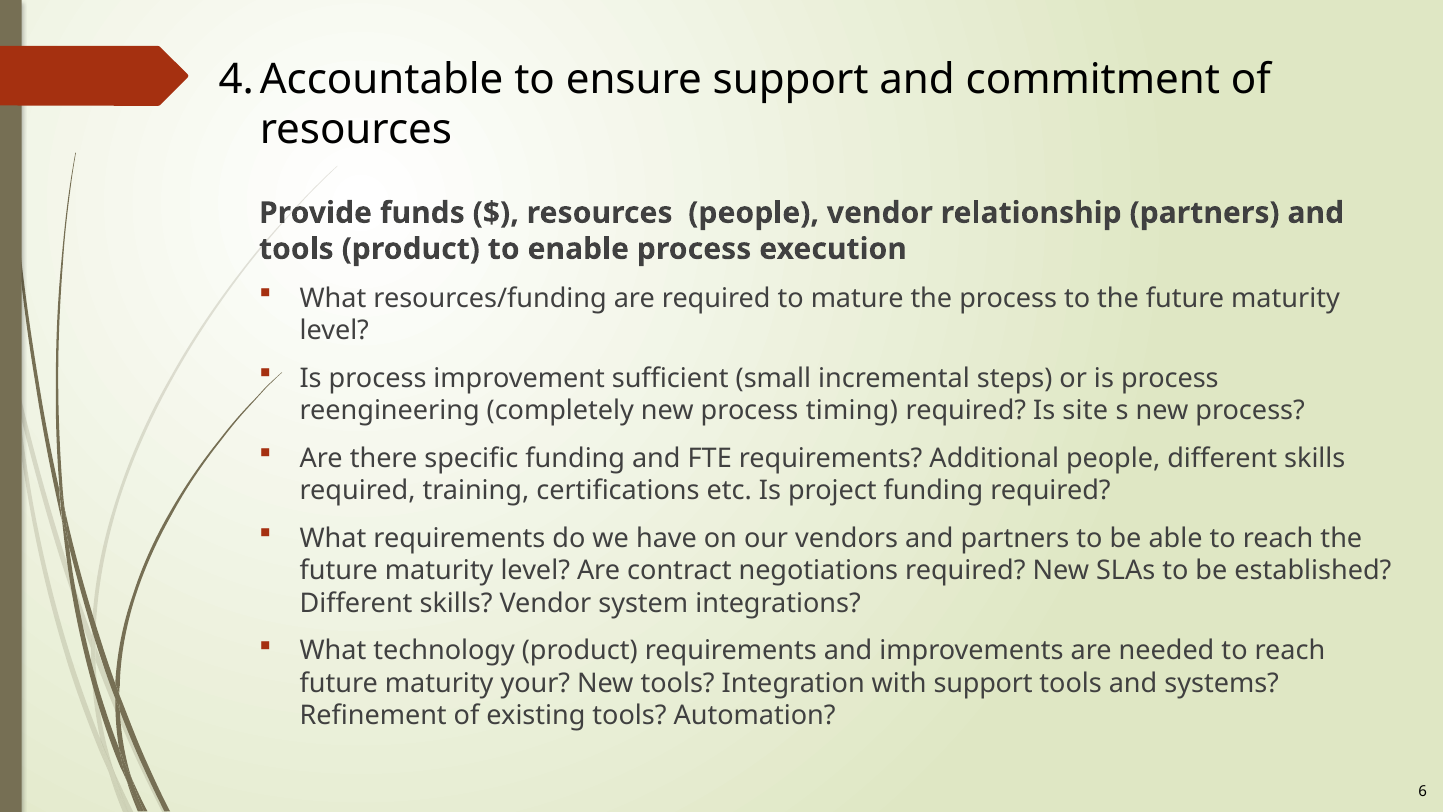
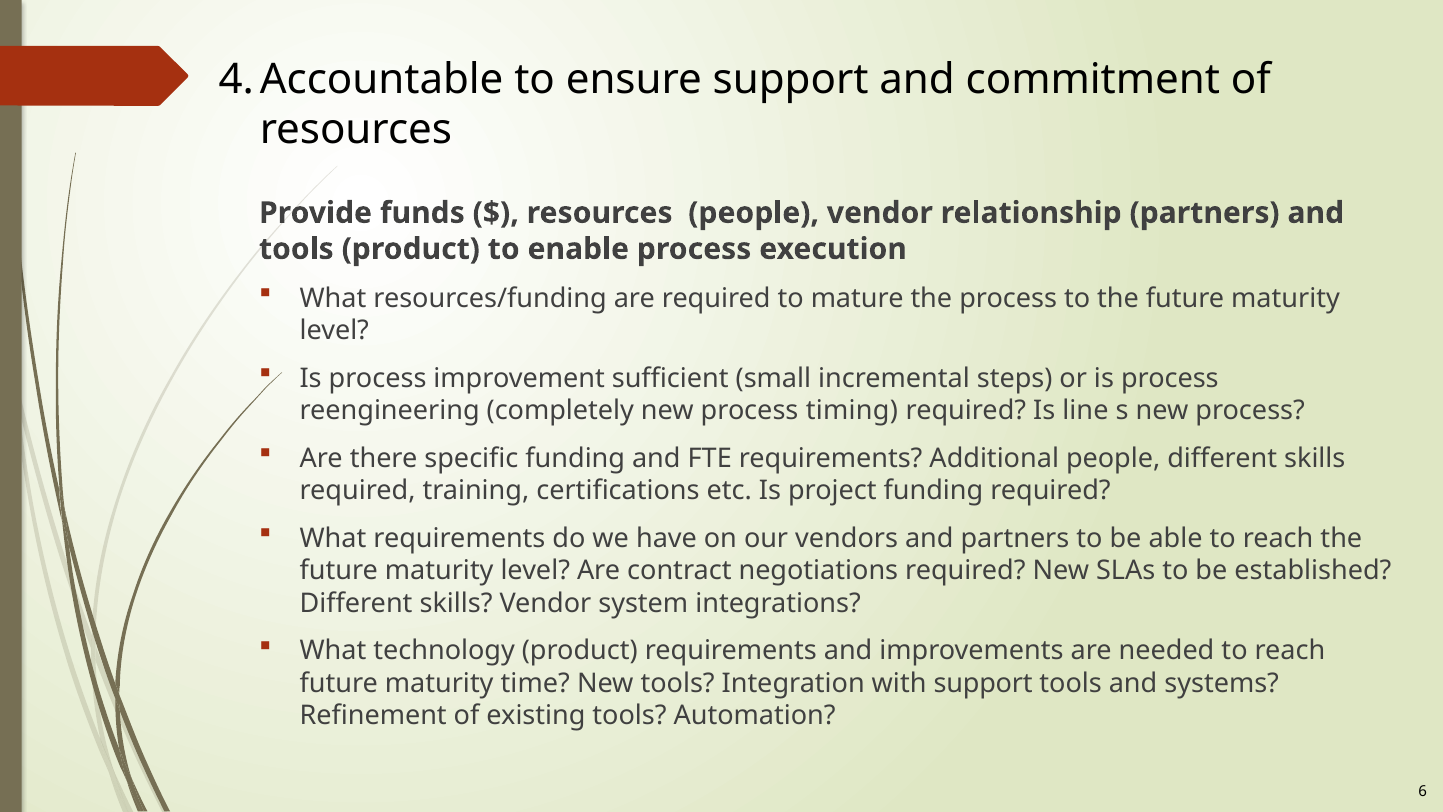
site: site -> line
your: your -> time
